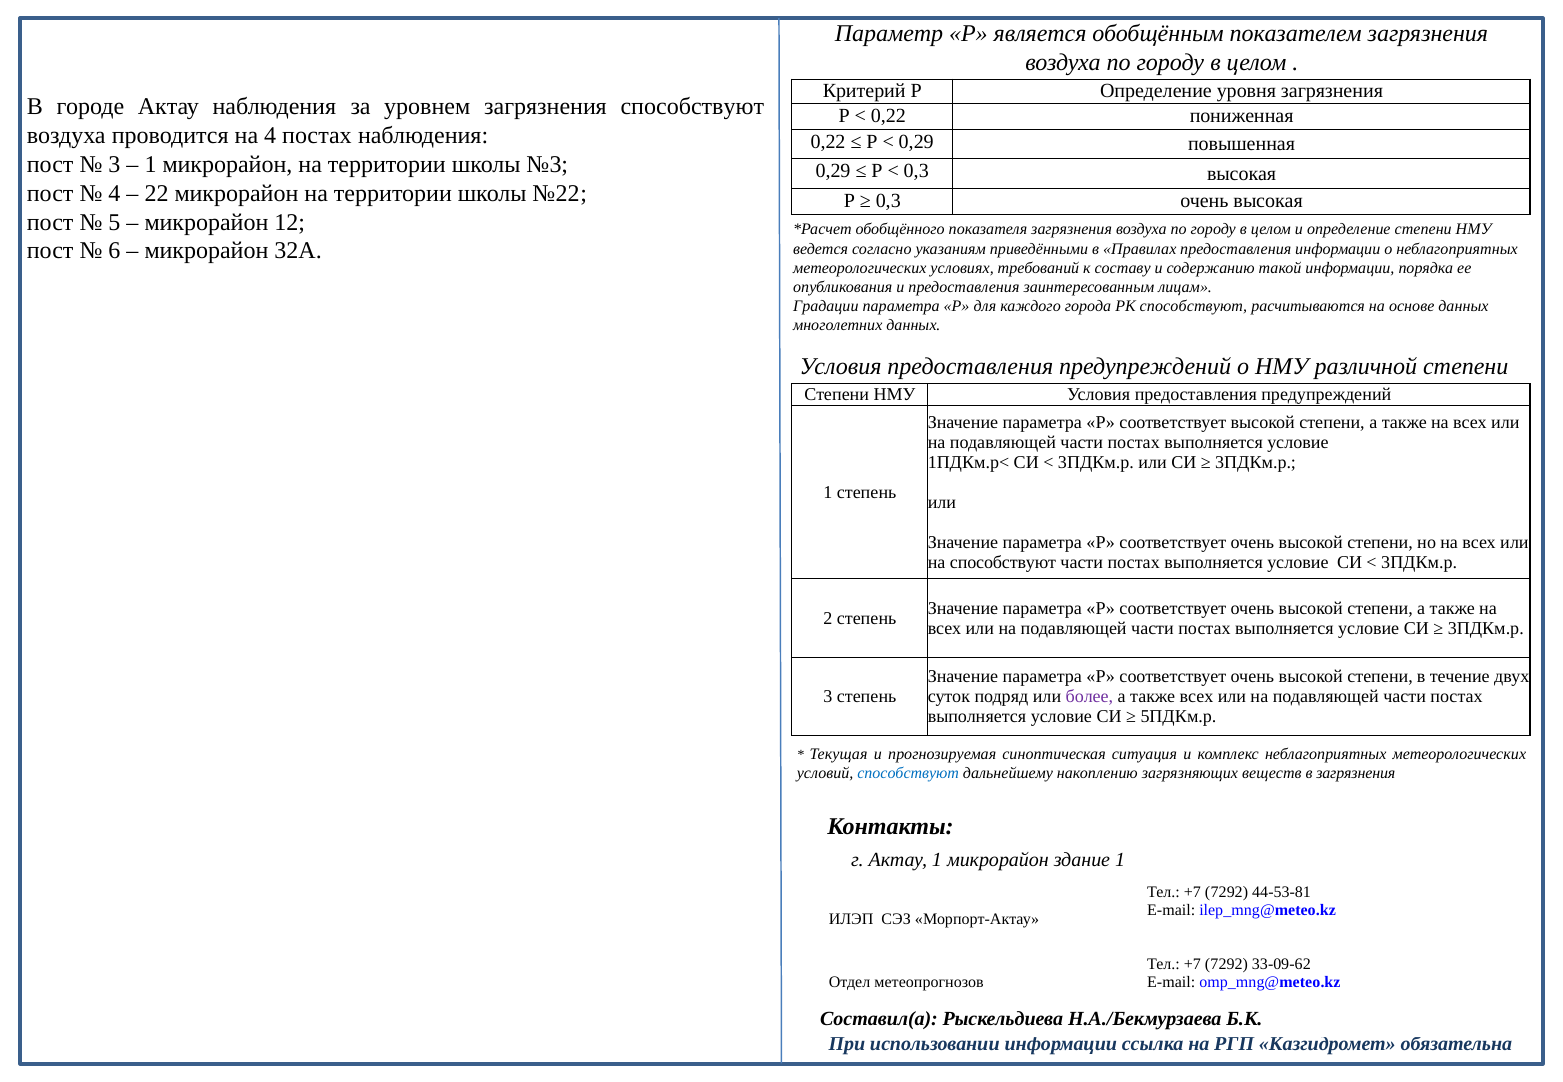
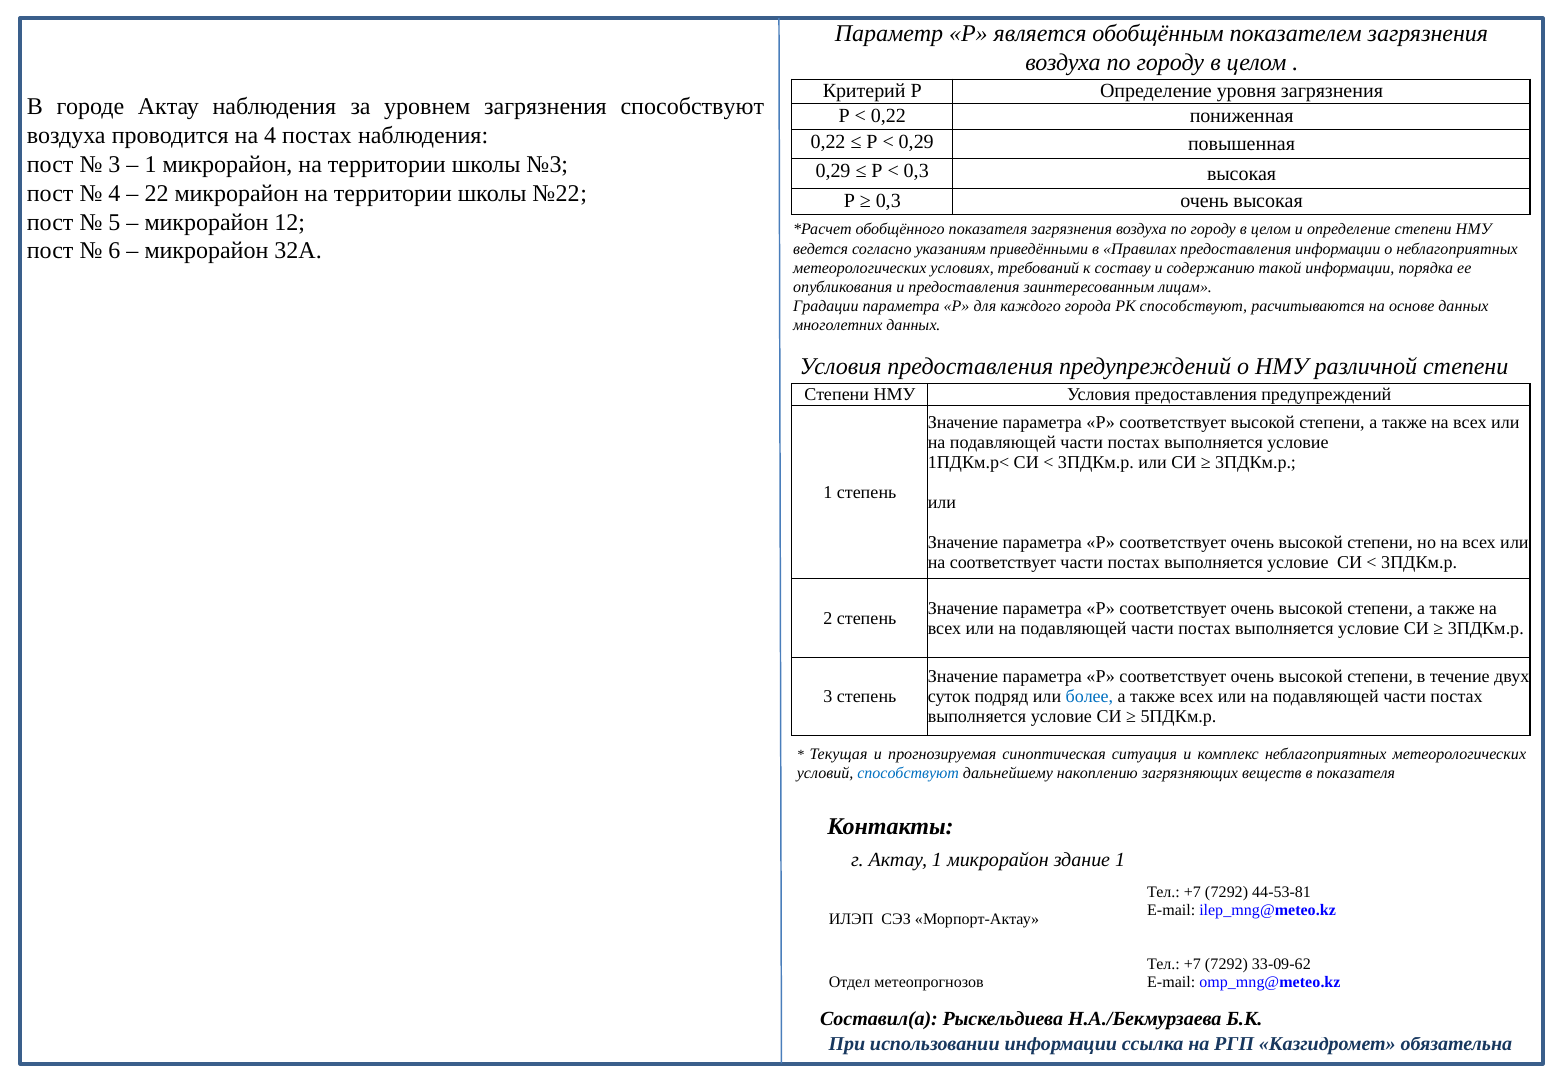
на способствуют: способствуют -> соответствует
более colour: purple -> blue
в загрязнения: загрязнения -> показателя
